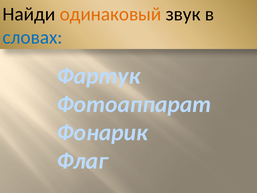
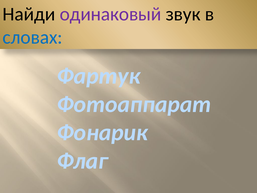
одинаковый colour: orange -> purple
